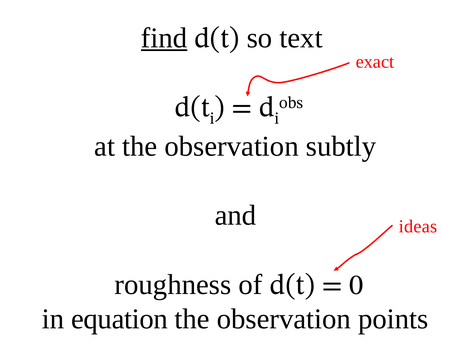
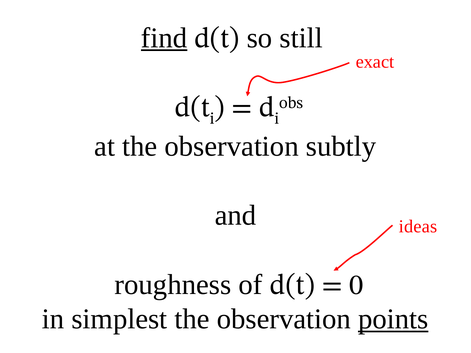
text: text -> still
equation: equation -> simplest
points underline: none -> present
